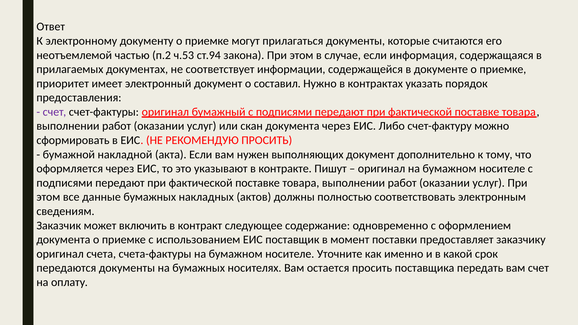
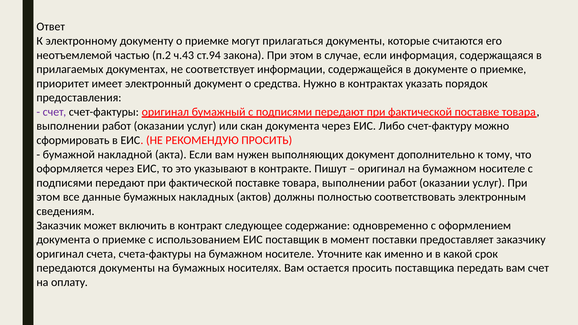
ч.53: ч.53 -> ч.43
составил: составил -> средства
